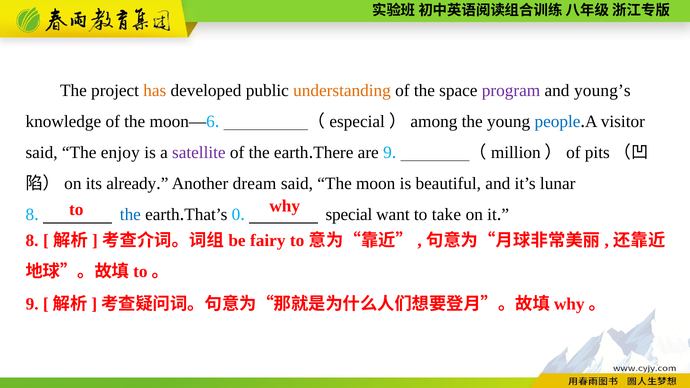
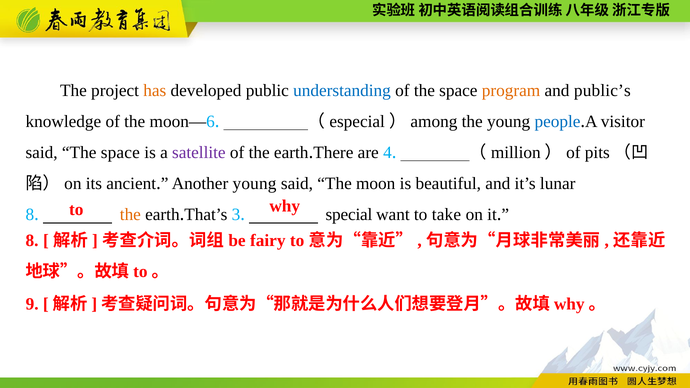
understanding colour: orange -> blue
program colour: purple -> orange
young’s: young’s -> public’s
said The enjoy: enjoy -> space
are 9: 9 -> 4
already: already -> ancient
Another dream: dream -> young
the at (130, 215) colour: blue -> orange
0: 0 -> 3
